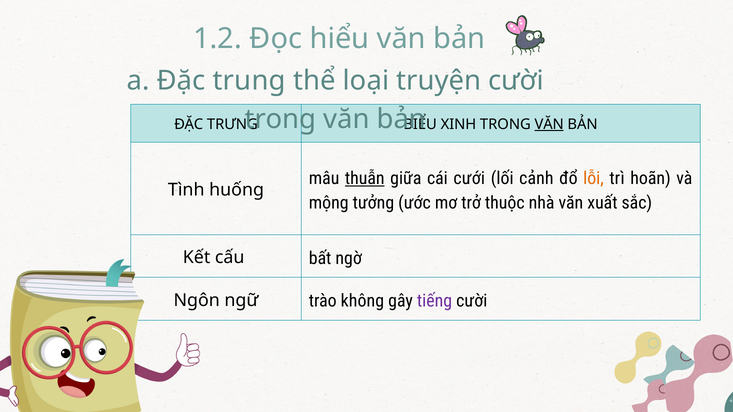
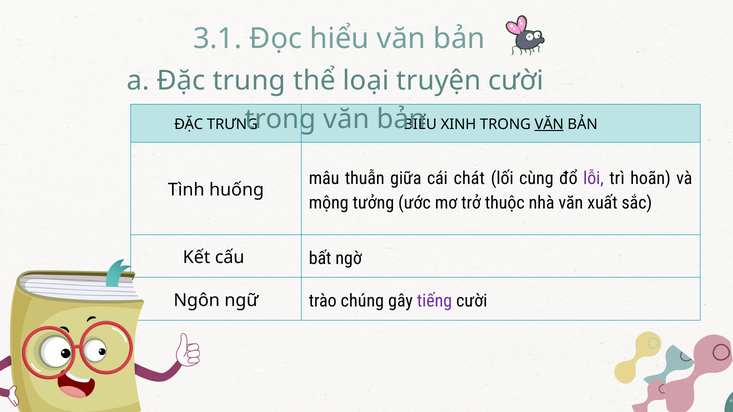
1.2: 1.2 -> 3.1
thuẫn underline: present -> none
cưới: cưới -> chát
cảnh: cảnh -> cùng
lỗi colour: orange -> purple
không: không -> chúng
